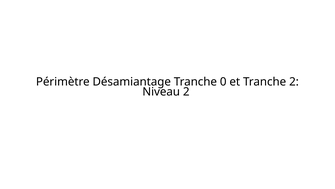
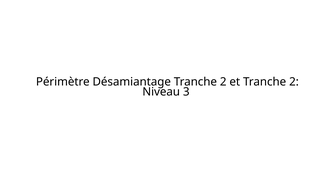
Désamiantage Tranche 0: 0 -> 2
Niveau 2: 2 -> 3
